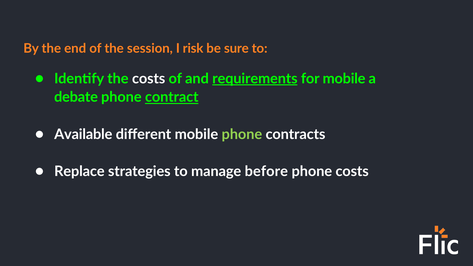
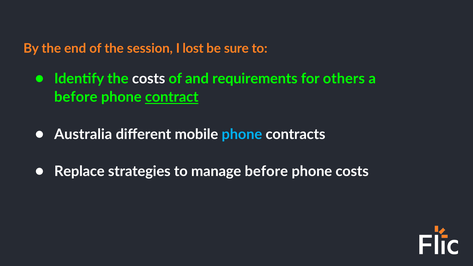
risk: risk -> lost
requirements underline: present -> none
for mobile: mobile -> others
debate at (76, 97): debate -> before
Available: Available -> Australia
phone at (242, 134) colour: light green -> light blue
